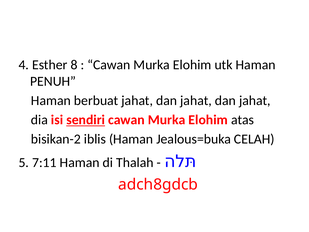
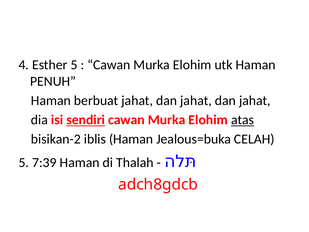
Esther 8: 8 -> 5
atas underline: none -> present
7:11: 7:11 -> 7:39
